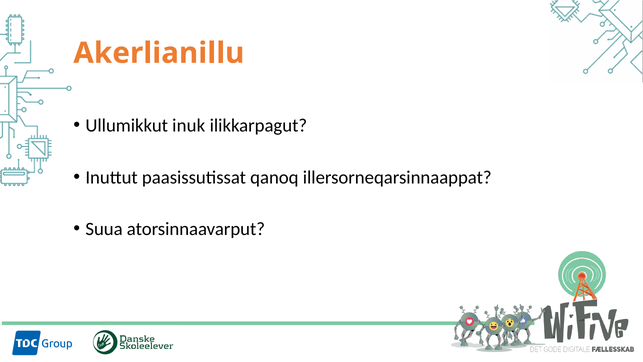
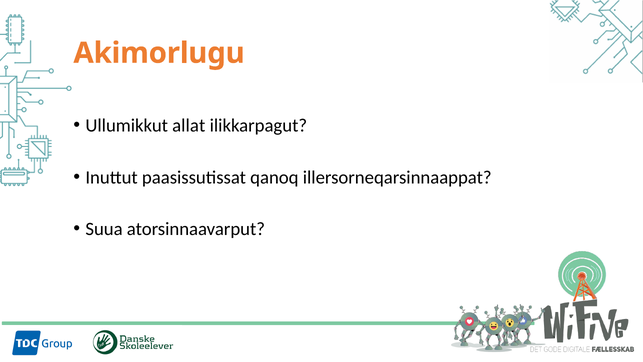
Akerlianillu: Akerlianillu -> Akimorlugu
inuk: inuk -> allat
